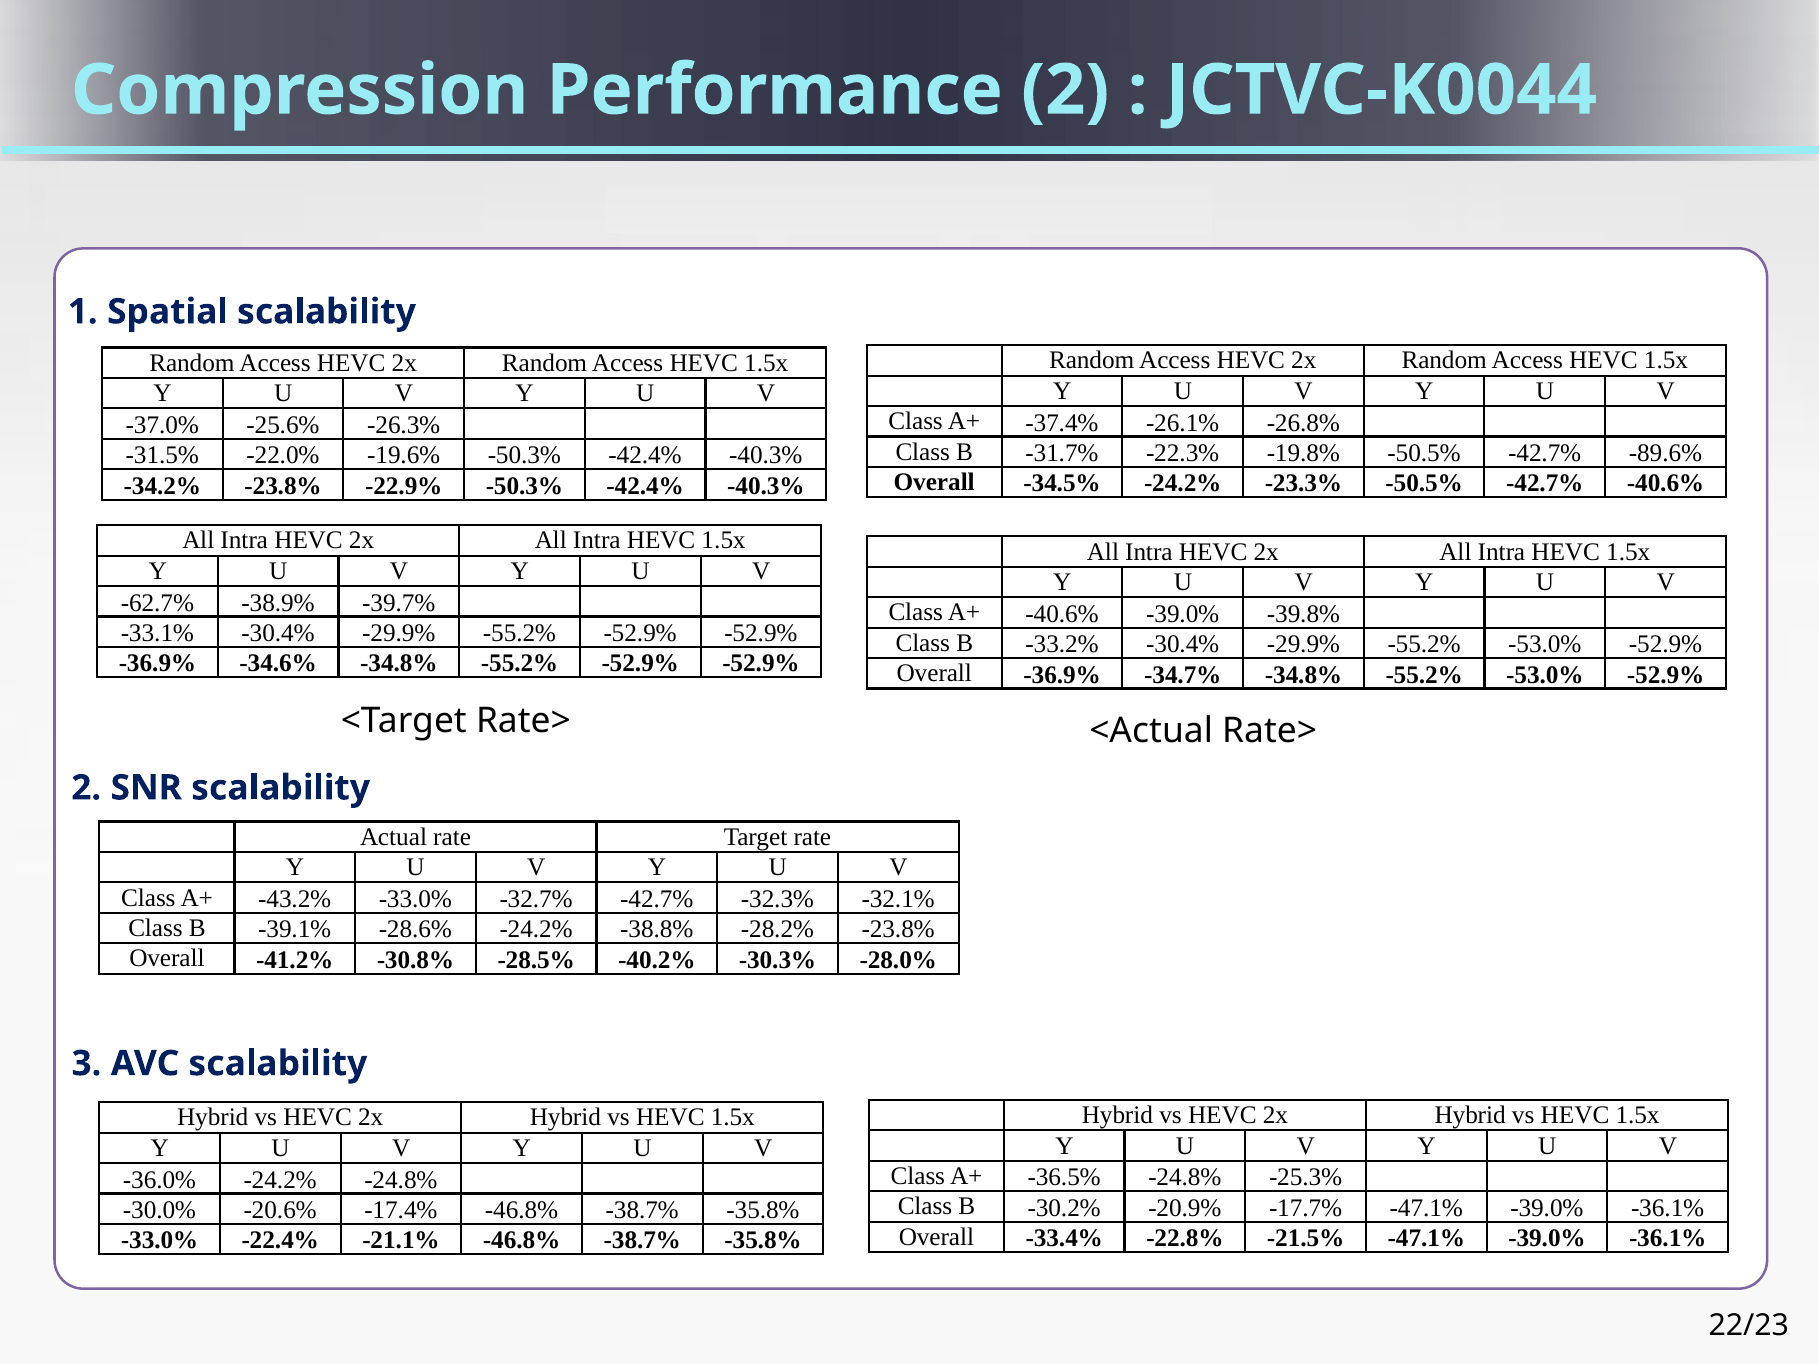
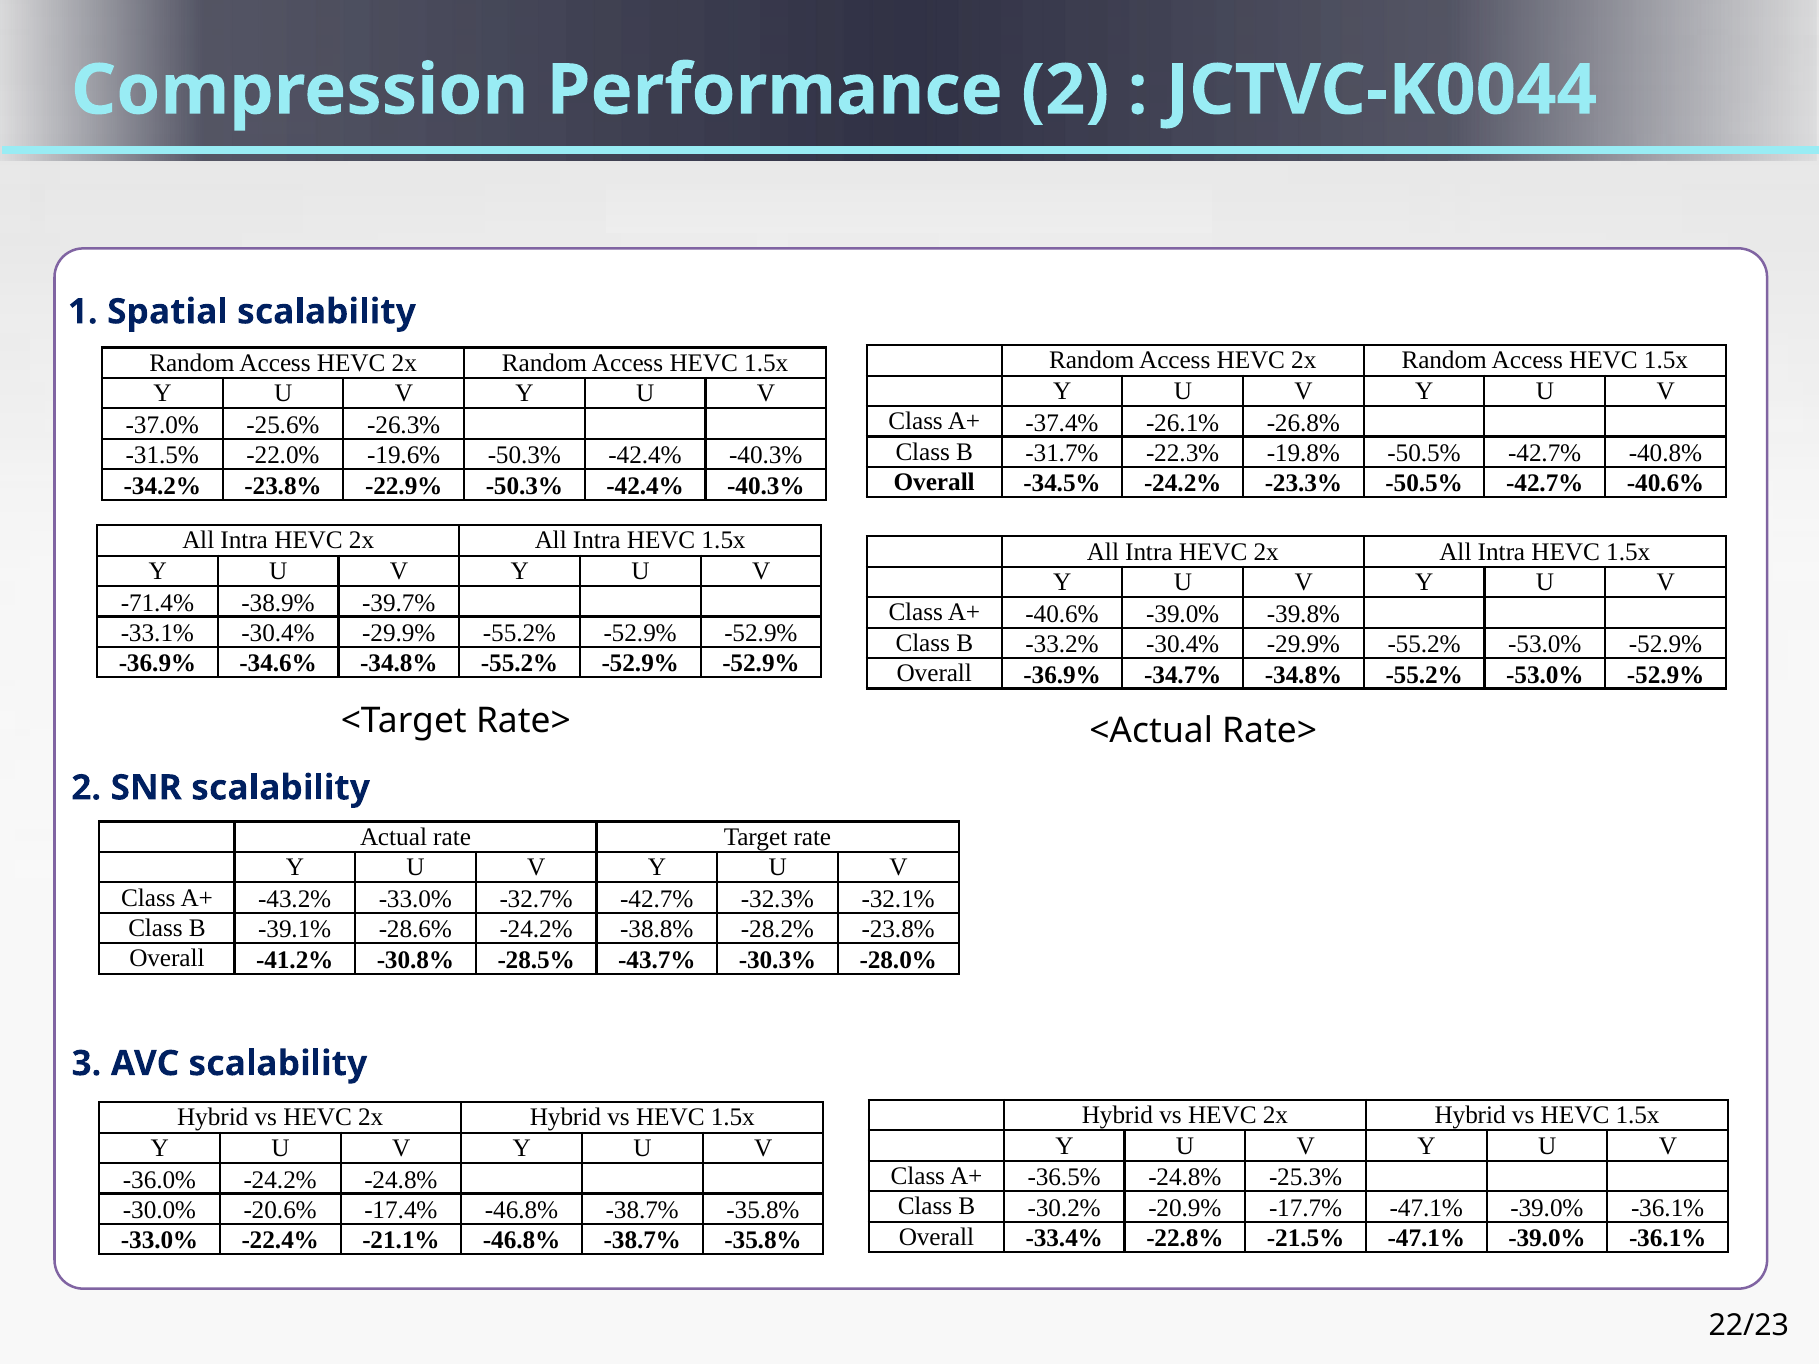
-89.6%: -89.6% -> -40.8%
-62.7%: -62.7% -> -71.4%
-40.2%: -40.2% -> -43.7%
